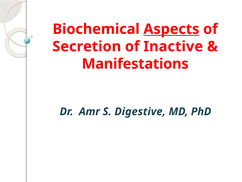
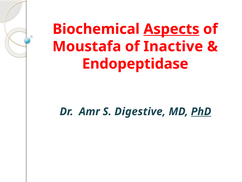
Secretion: Secretion -> Moustafa
Manifestations: Manifestations -> Endopeptidase
PhD underline: none -> present
